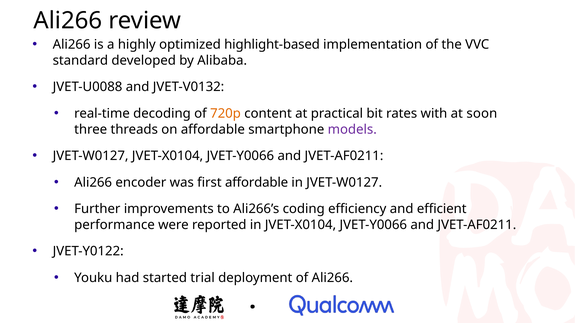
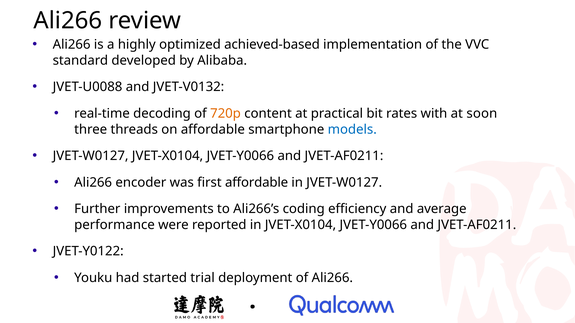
highlight-based: highlight-based -> achieved-based
models colour: purple -> blue
efficient: efficient -> average
